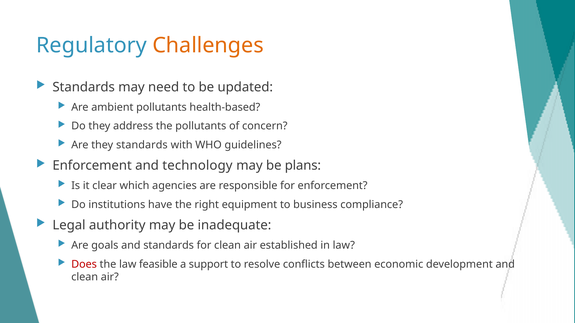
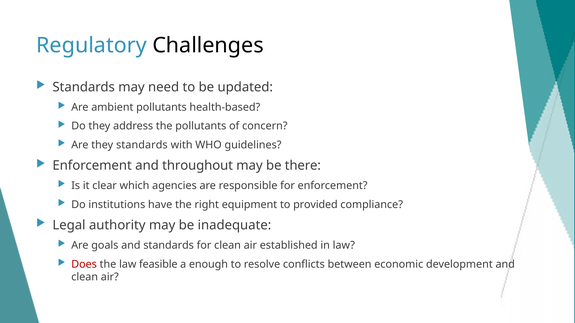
Challenges colour: orange -> black
technology: technology -> throughout
plans: plans -> there
business: business -> provided
support: support -> enough
